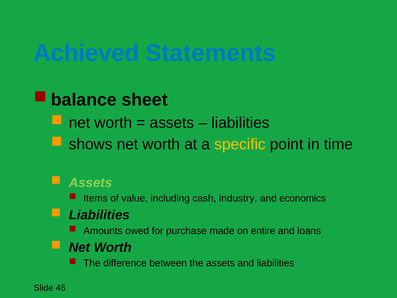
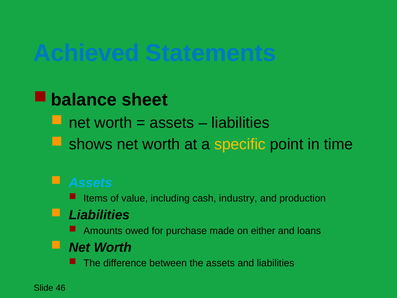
Assets at (91, 182) colour: light green -> light blue
economics: economics -> production
entire: entire -> either
